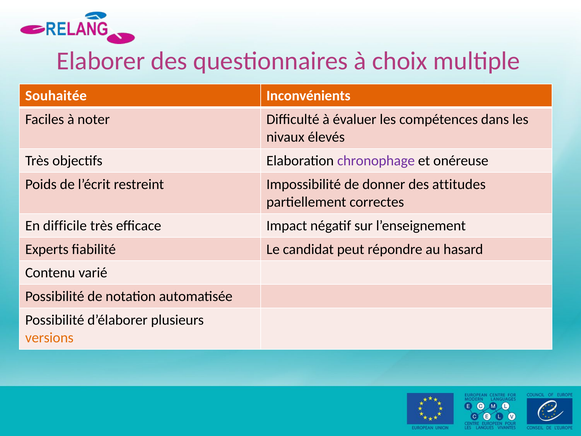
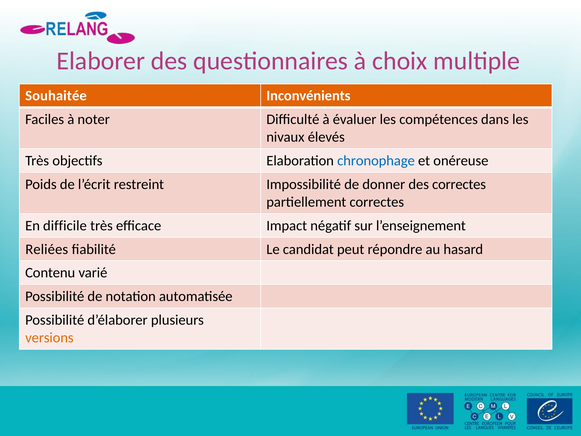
chronophage colour: purple -> blue
des attitudes: attitudes -> correctes
Experts: Experts -> Reliées
